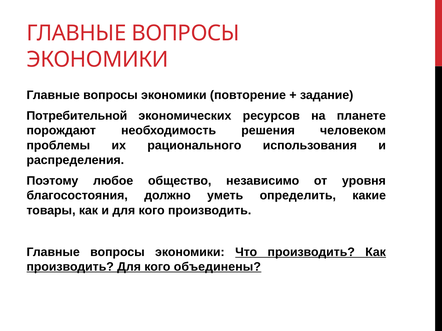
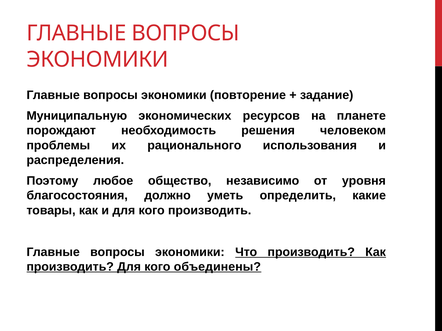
Потребительной: Потребительной -> Муниципальную
